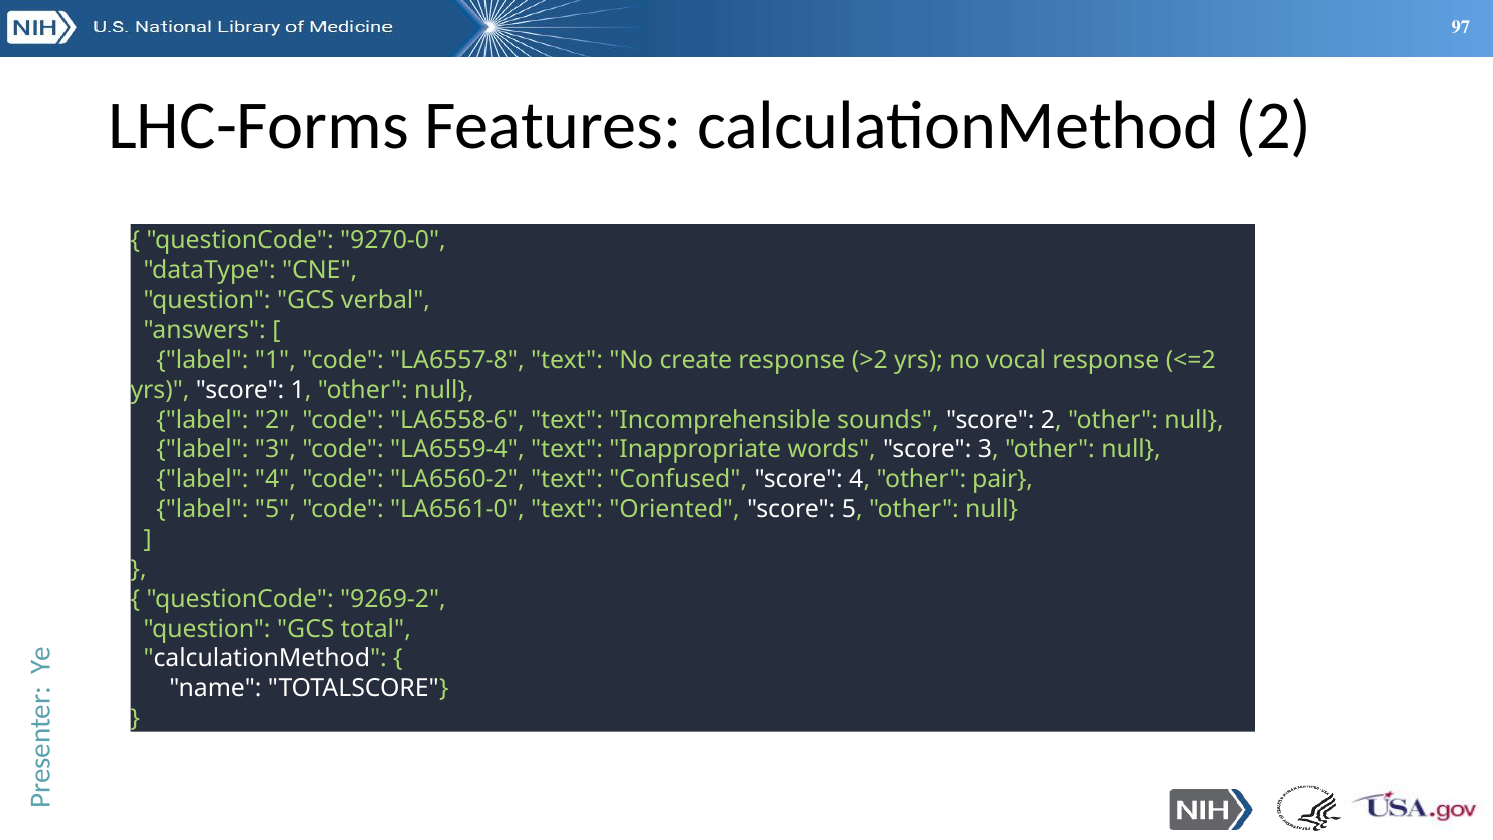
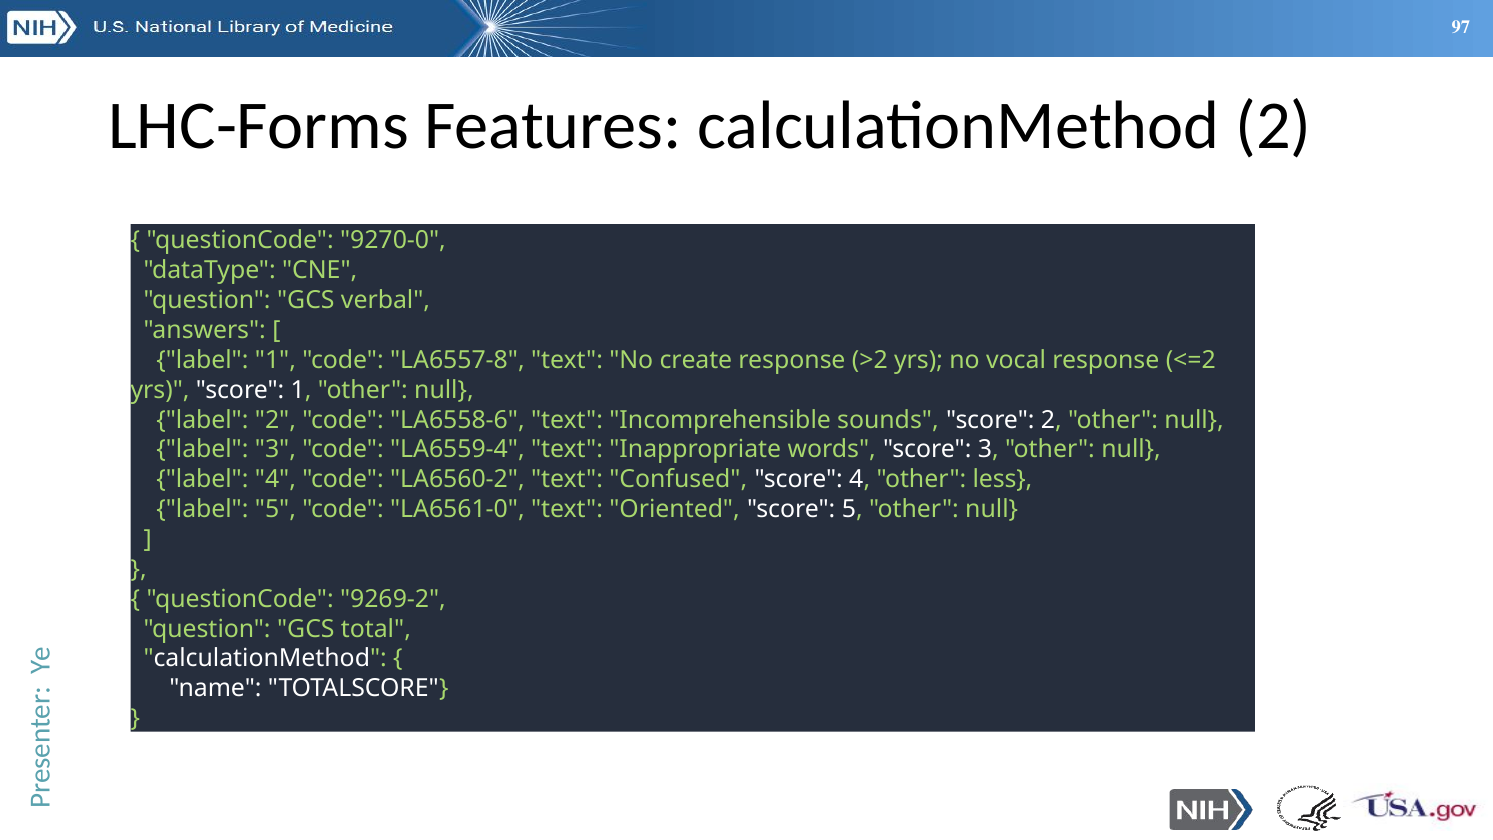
pair: pair -> less
